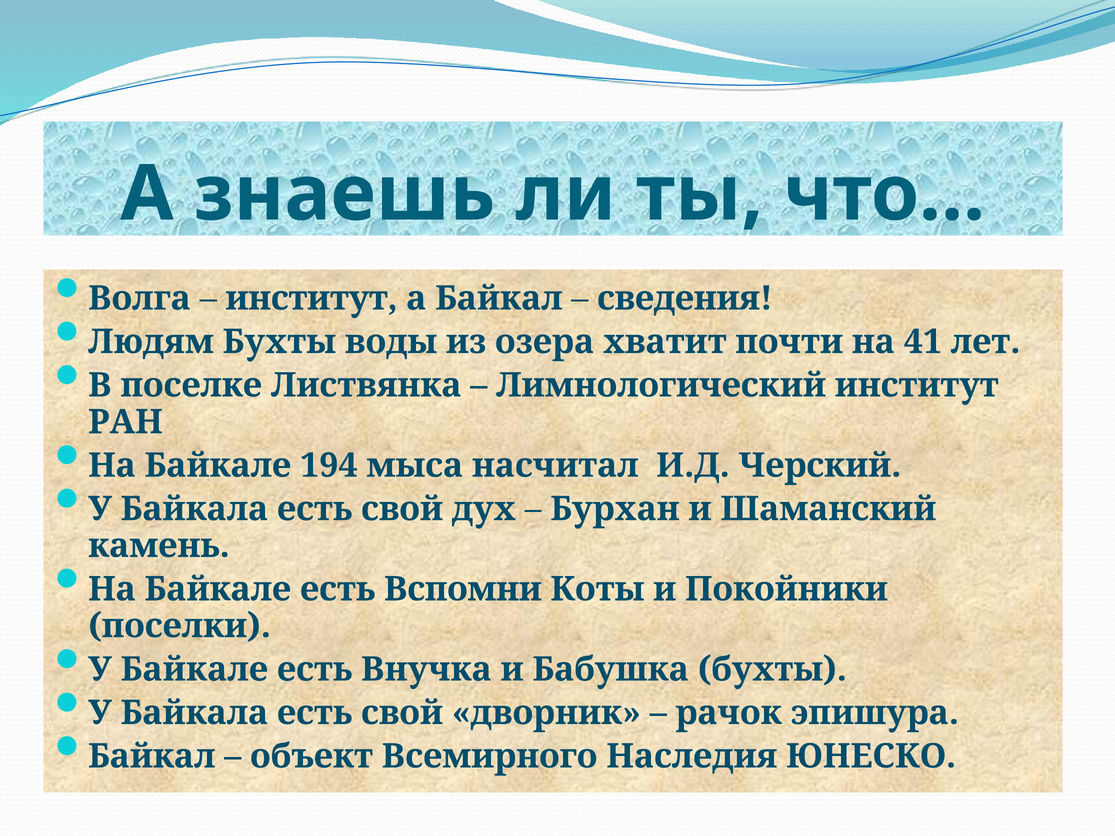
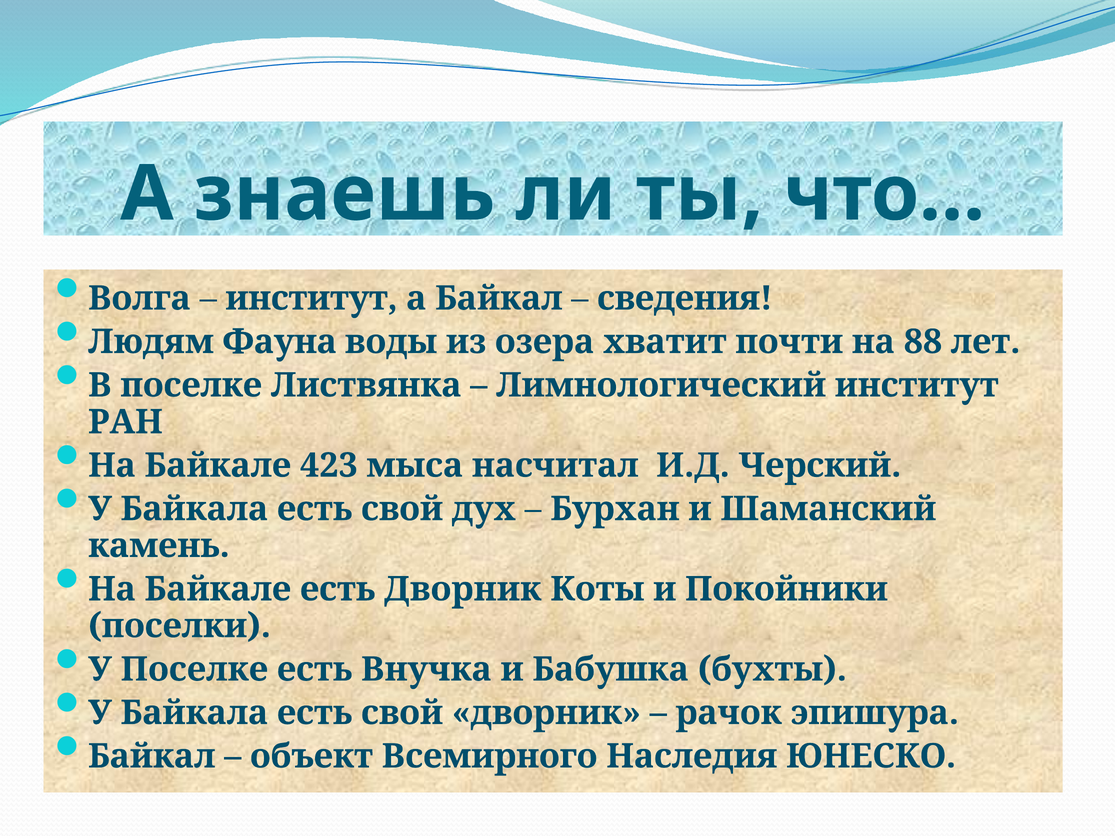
Людям Бухты: Бухты -> Фауна
41: 41 -> 88
194: 194 -> 423
есть Вспомни: Вспомни -> Дворник
У Байкале: Байкале -> Поселке
